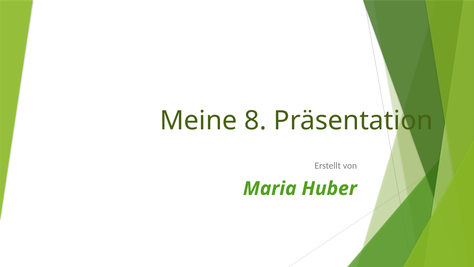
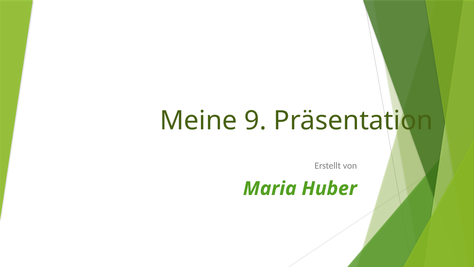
8: 8 -> 9
